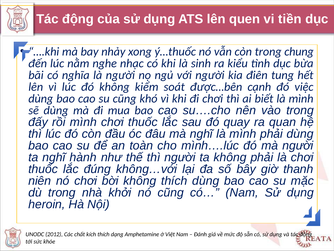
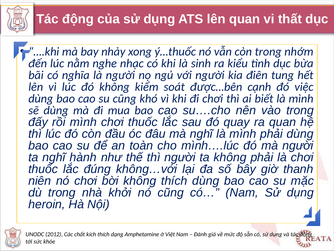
lên quen: quen -> quan
tiền: tiền -> thất
chung: chung -> nhớm
